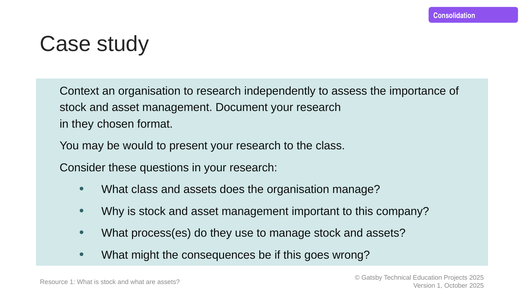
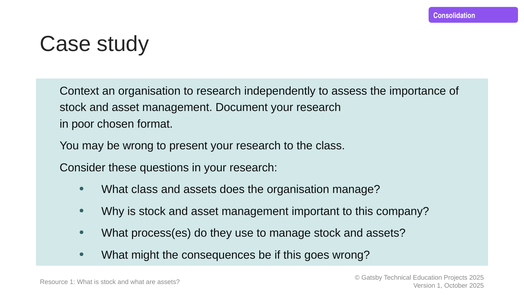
in they: they -> poor
be would: would -> wrong
